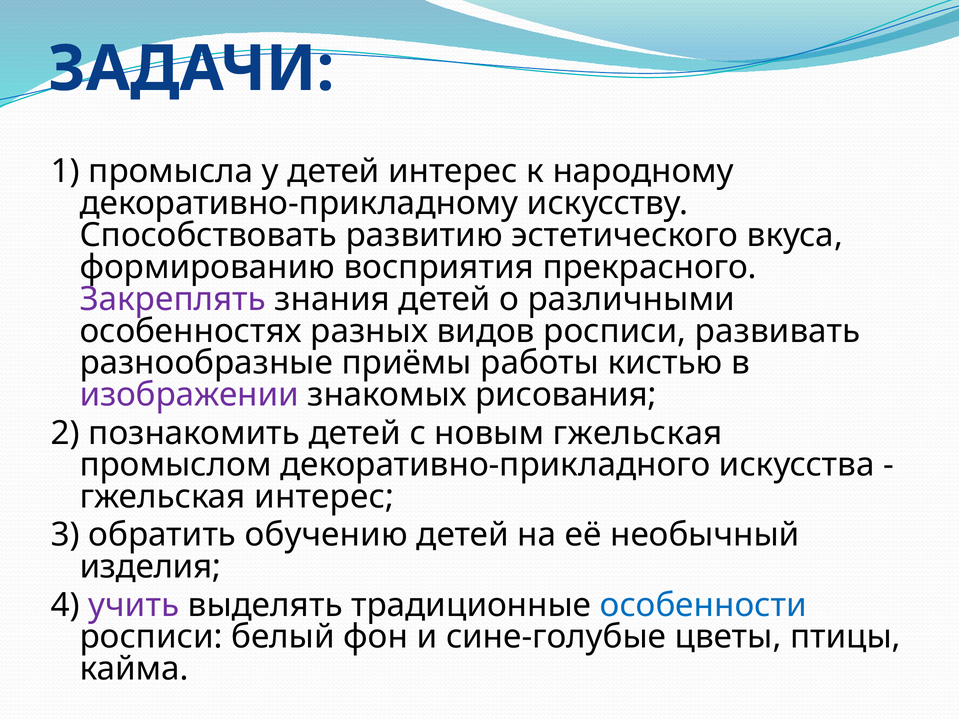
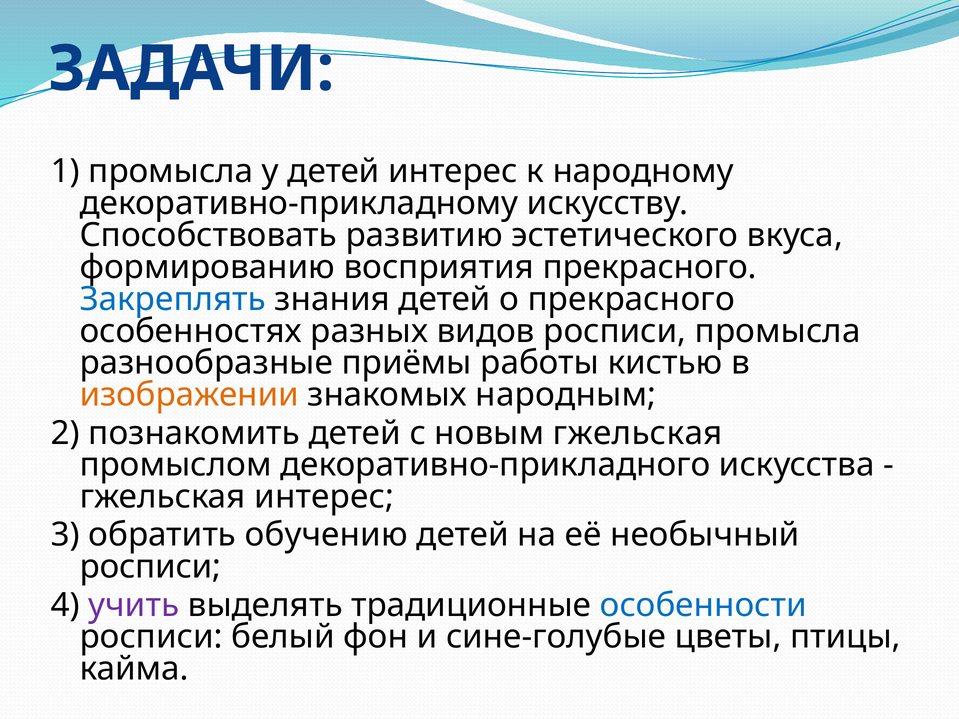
Закреплять colour: purple -> blue
о различными: различными -> прекрасного
росписи развивать: развивать -> промысла
изображении colour: purple -> orange
рисования: рисования -> народным
изделия at (150, 567): изделия -> росписи
